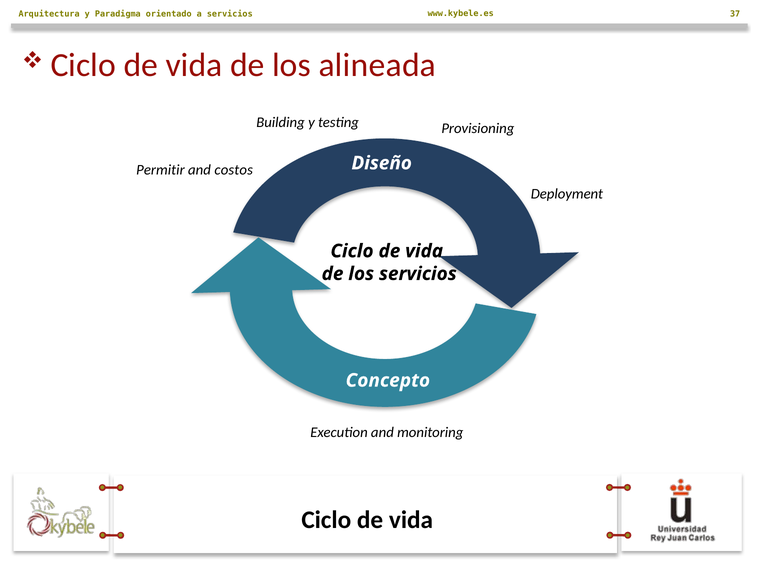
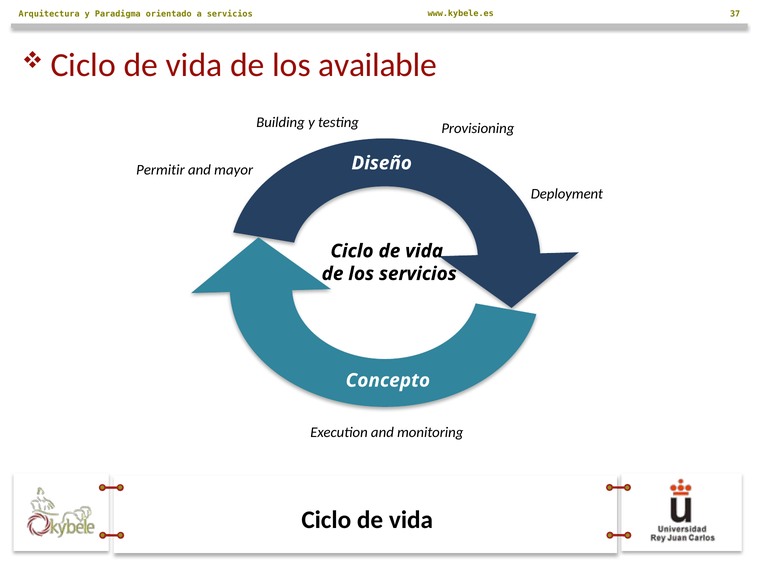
alineada: alineada -> available
costos: costos -> mayor
